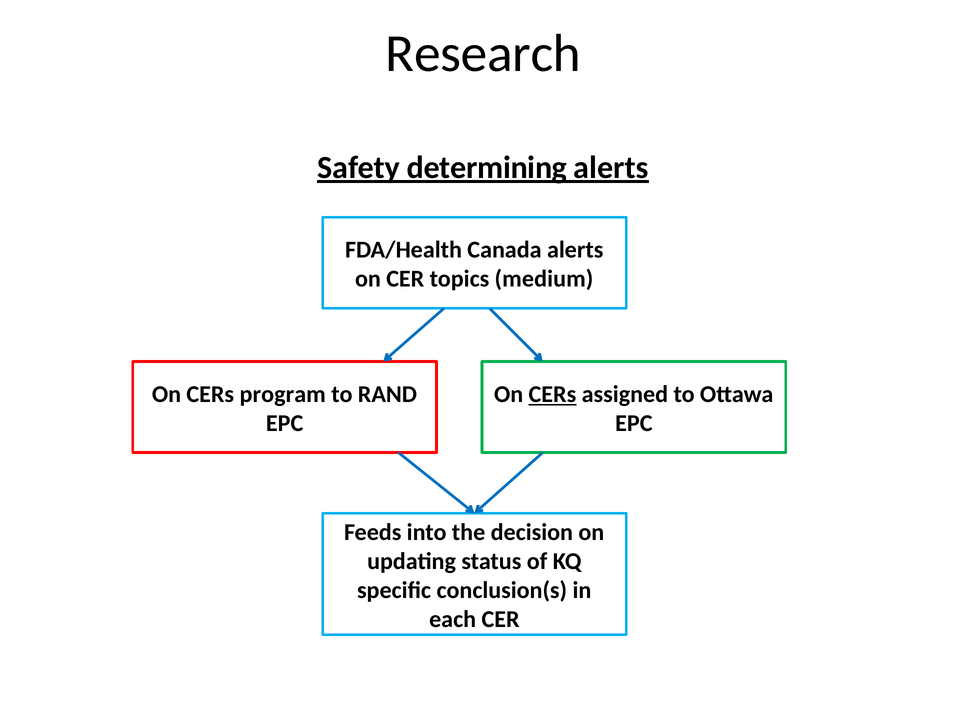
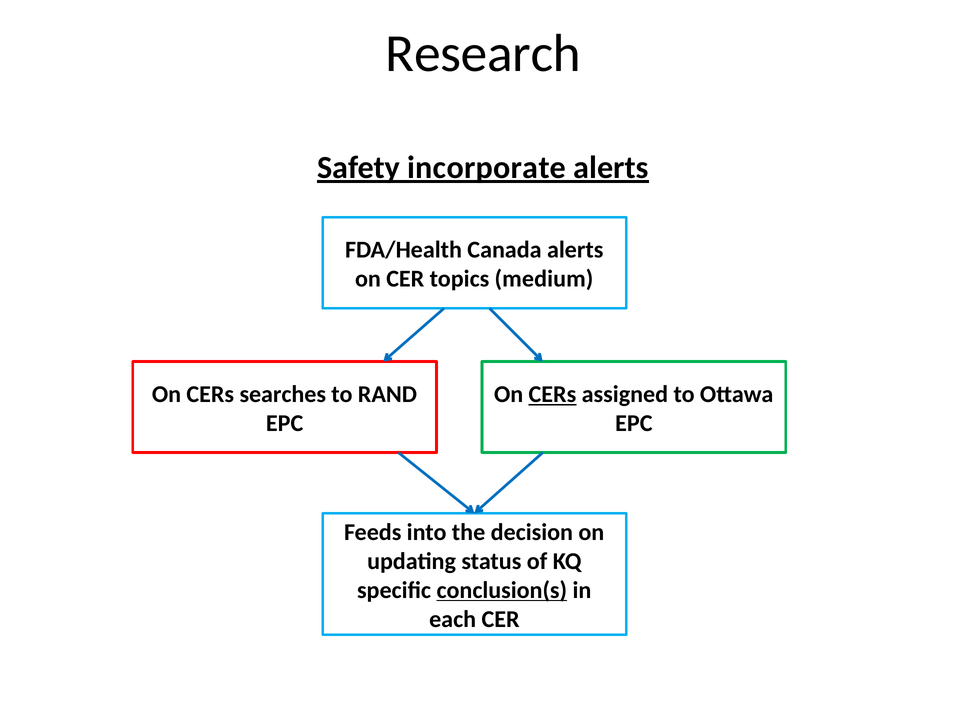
determining: determining -> incorporate
program: program -> searches
conclusion(s underline: none -> present
